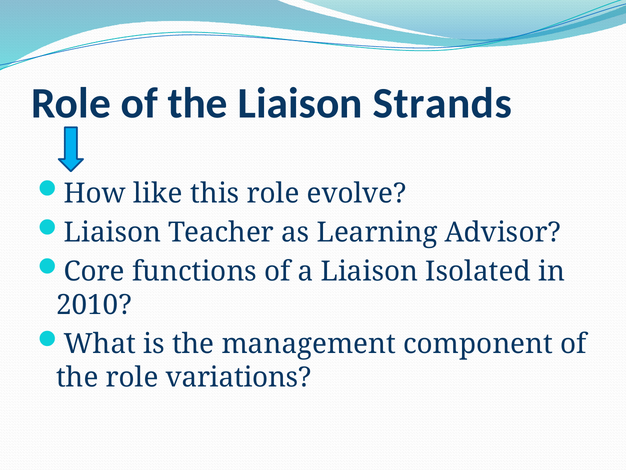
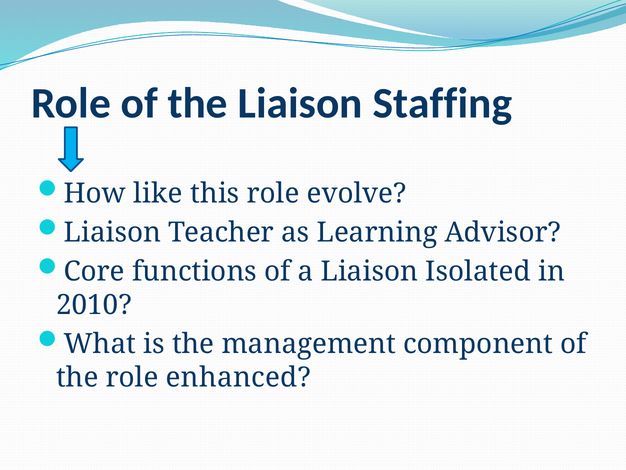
Strands: Strands -> Staffing
variations: variations -> enhanced
